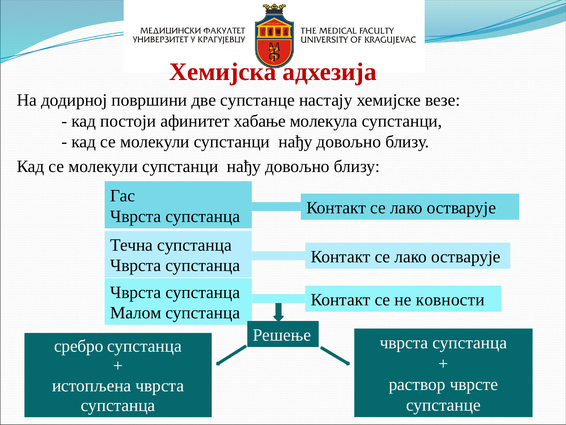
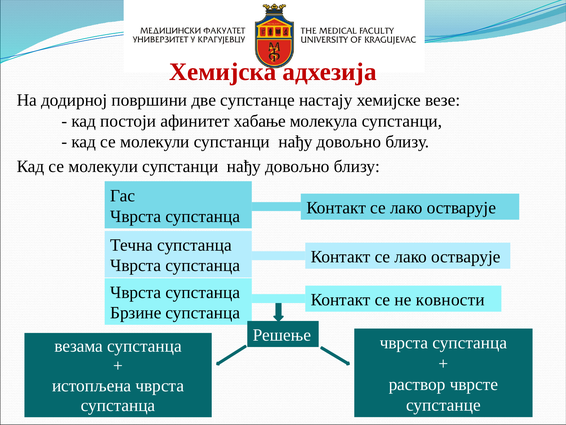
Малом: Малом -> Брзине
сребро: сребро -> везама
